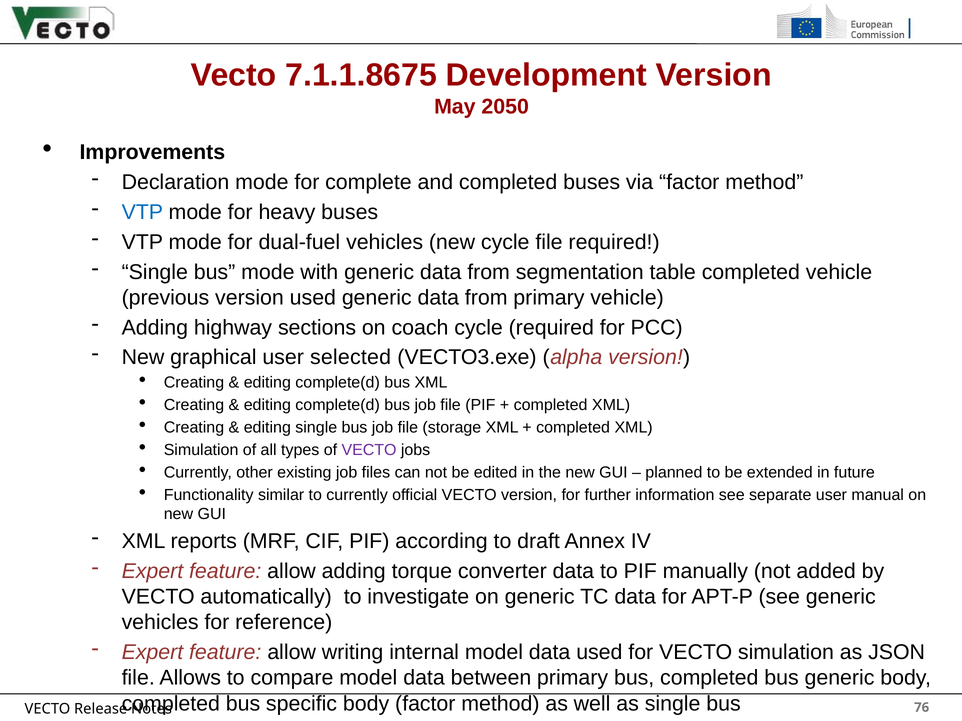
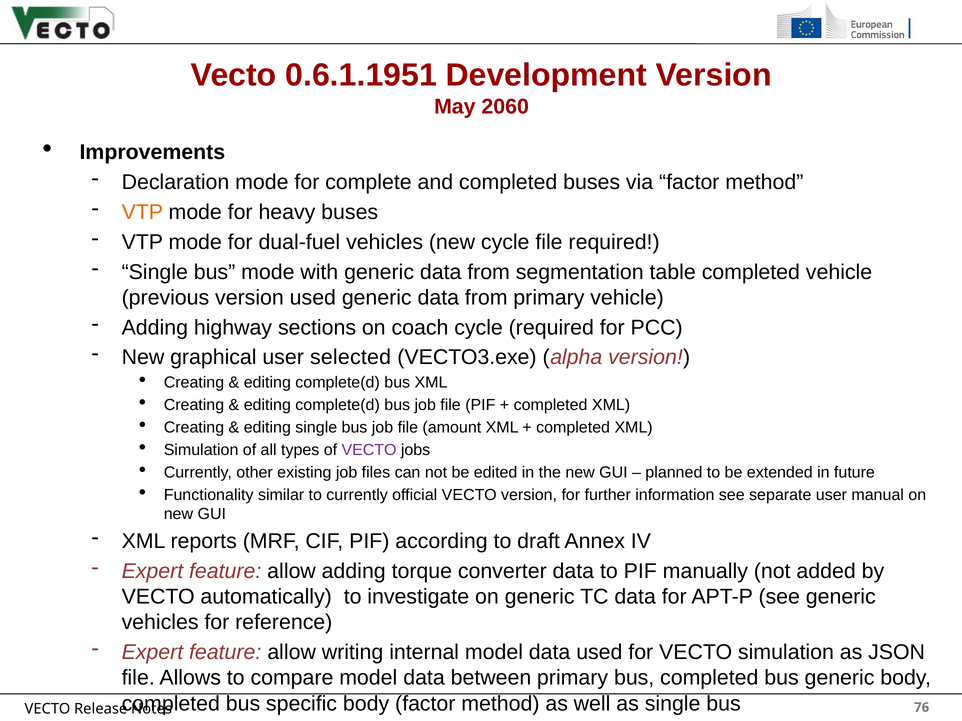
7.1.1.8675: 7.1.1.8675 -> 0.6.1.1951
2050: 2050 -> 2060
VTP at (142, 212) colour: blue -> orange
storage: storage -> amount
